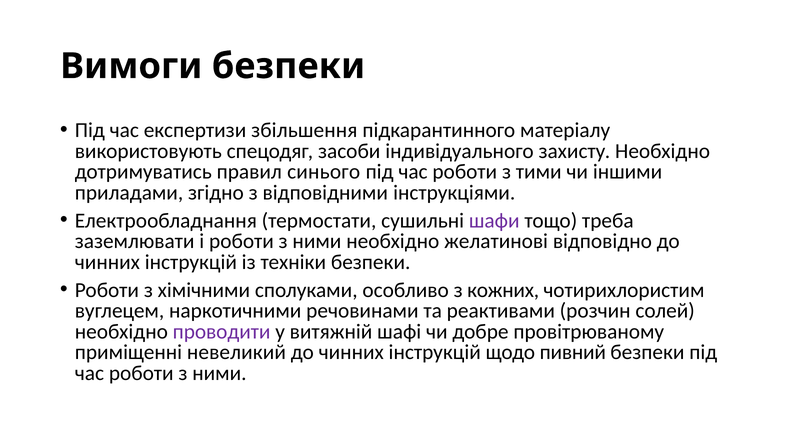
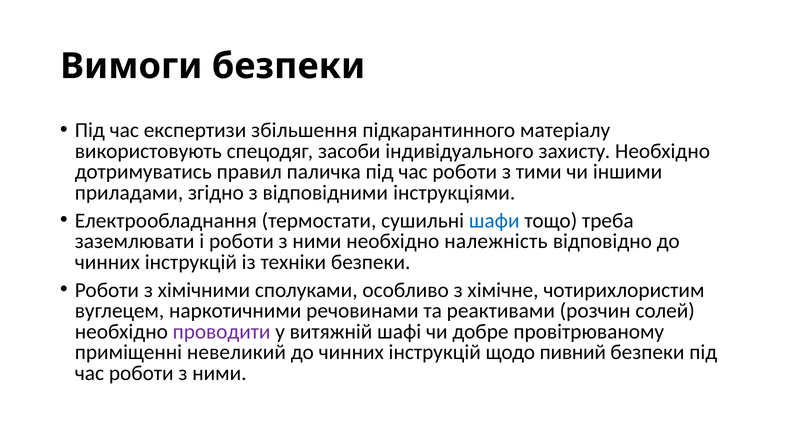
синього: синього -> паличка
шафи colour: purple -> blue
желатинові: желатинові -> належність
кожних: кожних -> хімічне
